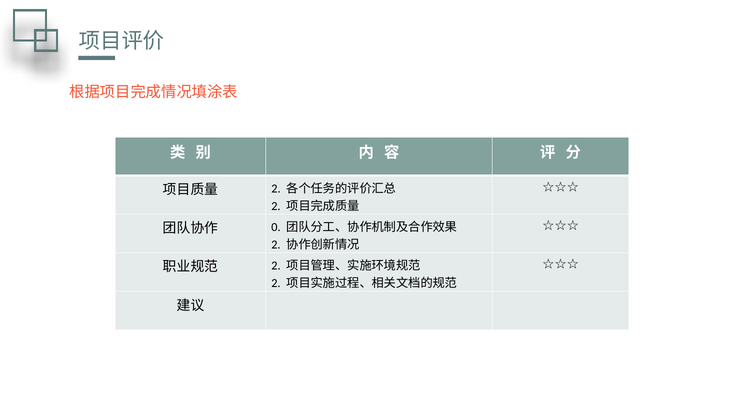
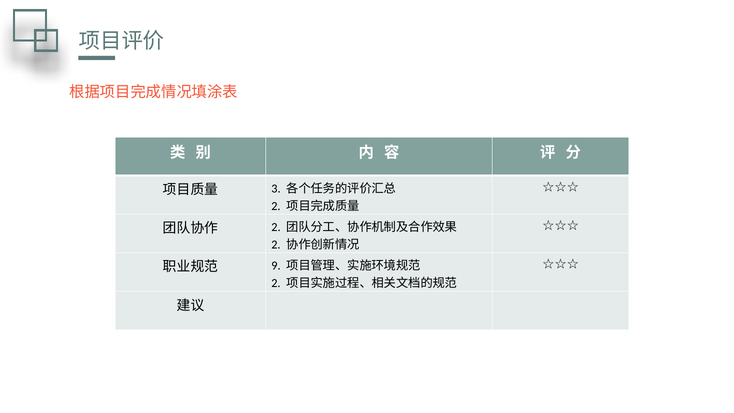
2 at (276, 188): 2 -> 3
0 at (276, 227): 0 -> 2
2 at (276, 266): 2 -> 9
